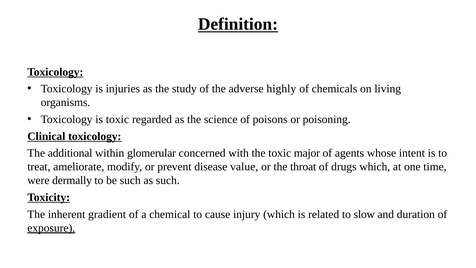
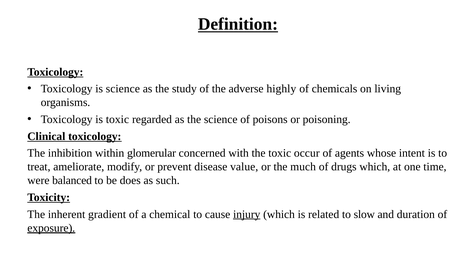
is injuries: injuries -> science
additional: additional -> inhibition
major: major -> occur
throat: throat -> much
dermally: dermally -> balanced
be such: such -> does
injury underline: none -> present
